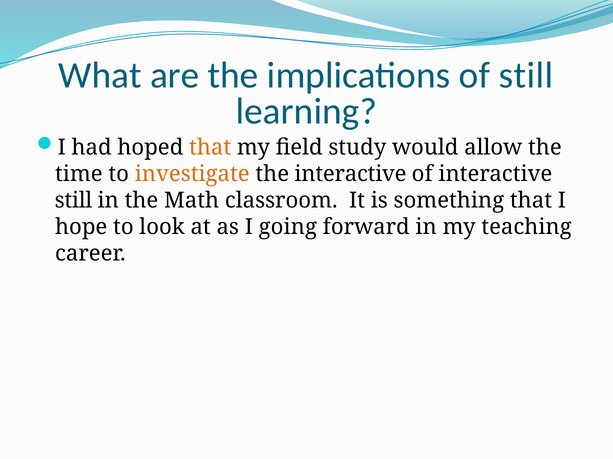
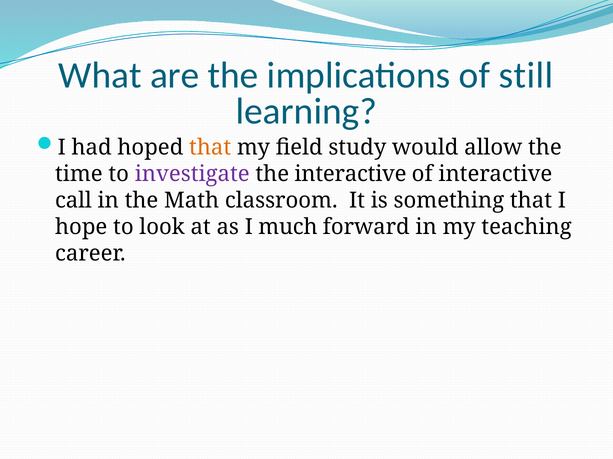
investigate colour: orange -> purple
still at (74, 201): still -> call
going: going -> much
